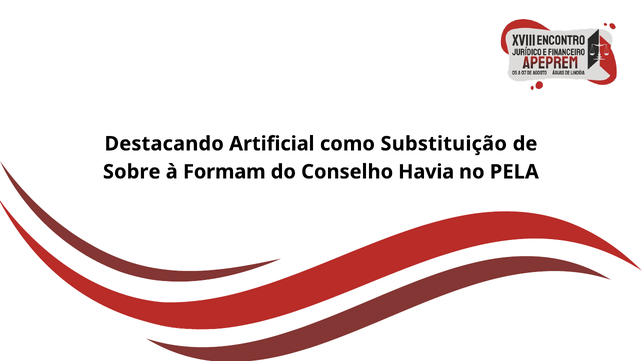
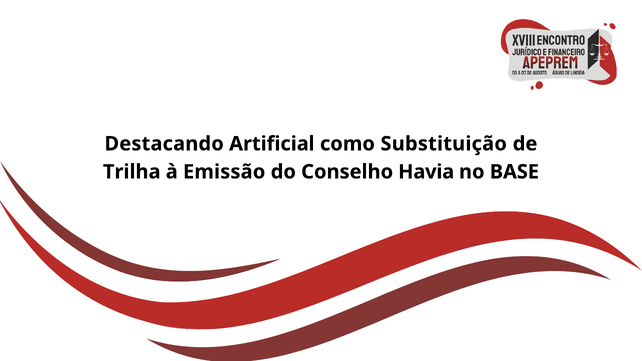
Sobre: Sobre -> Trilha
Formam: Formam -> Emissão
PELA: PELA -> BASE
